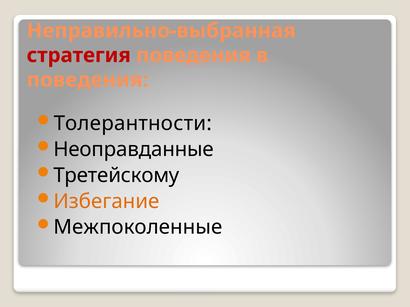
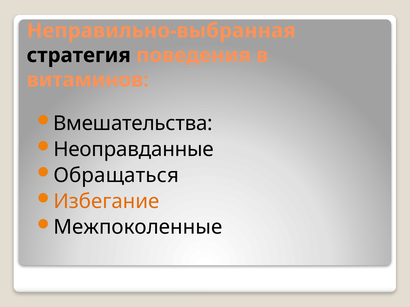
стратегия colour: red -> black
поведения at (88, 80): поведения -> витаминов
Толерантности: Толерантности -> Вмешательства
Третейскому: Третейскому -> Обращаться
